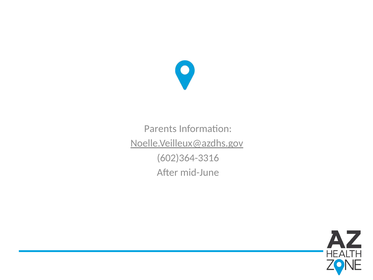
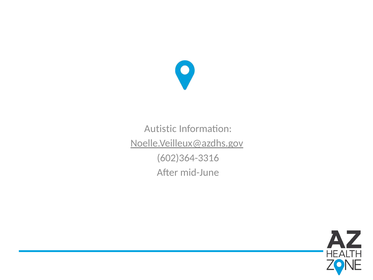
Parents: Parents -> Autistic
